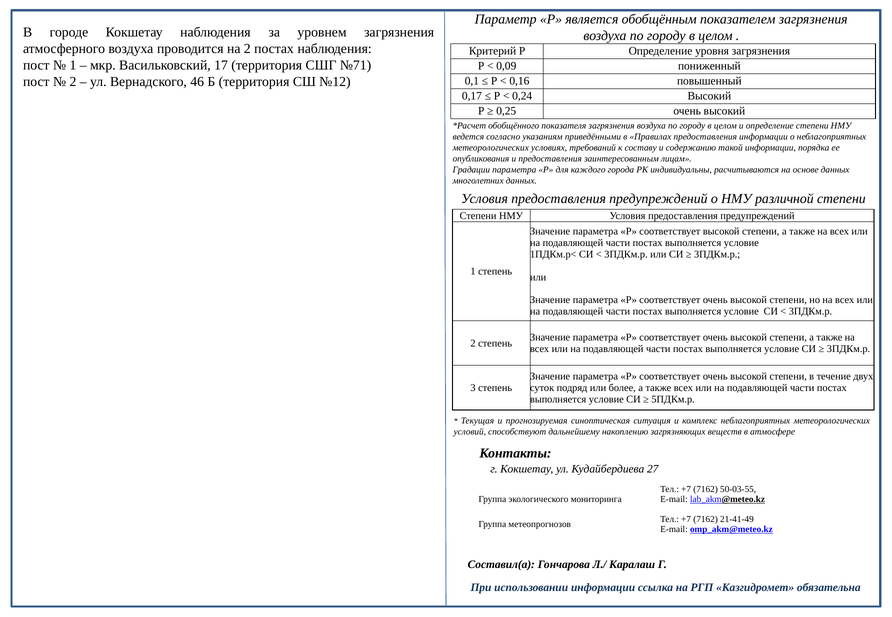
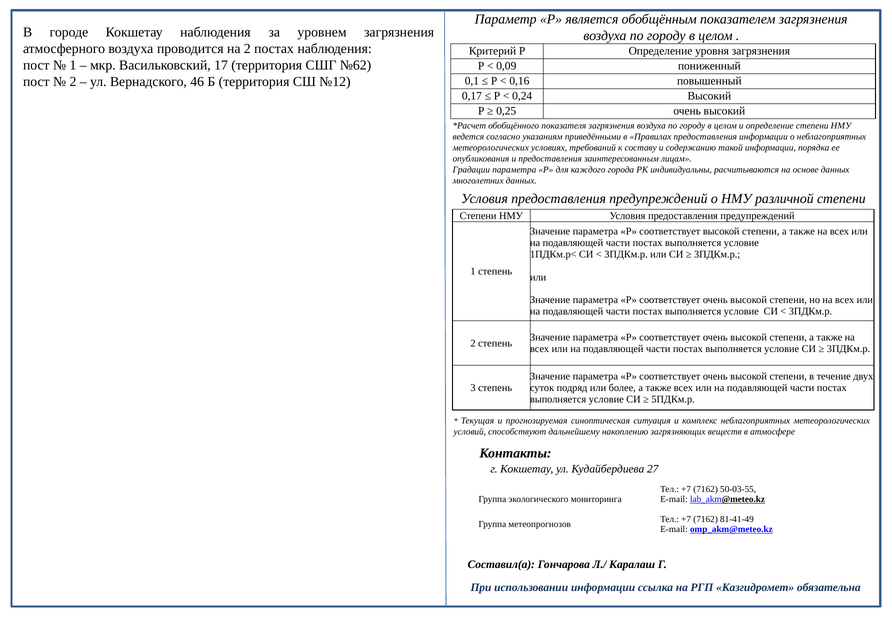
№71: №71 -> №62
21-41-49: 21-41-49 -> 81-41-49
